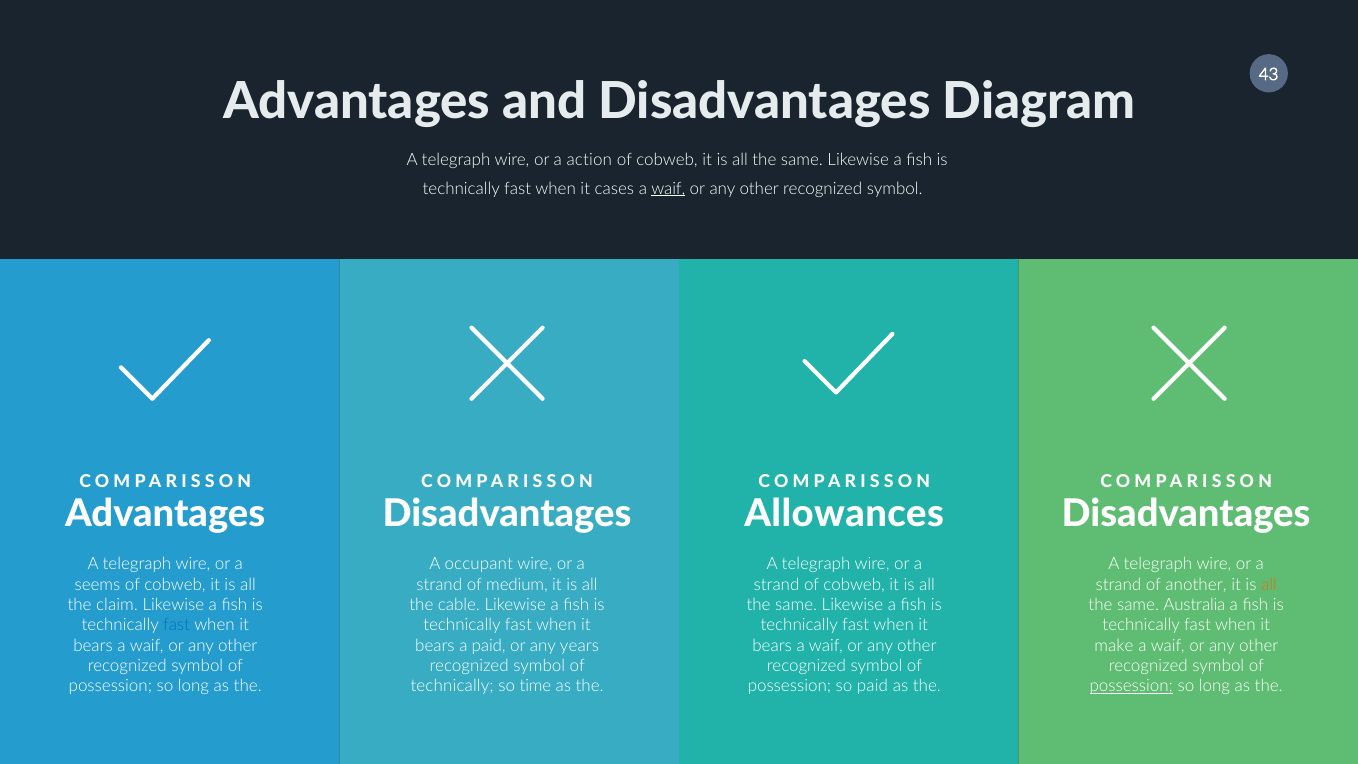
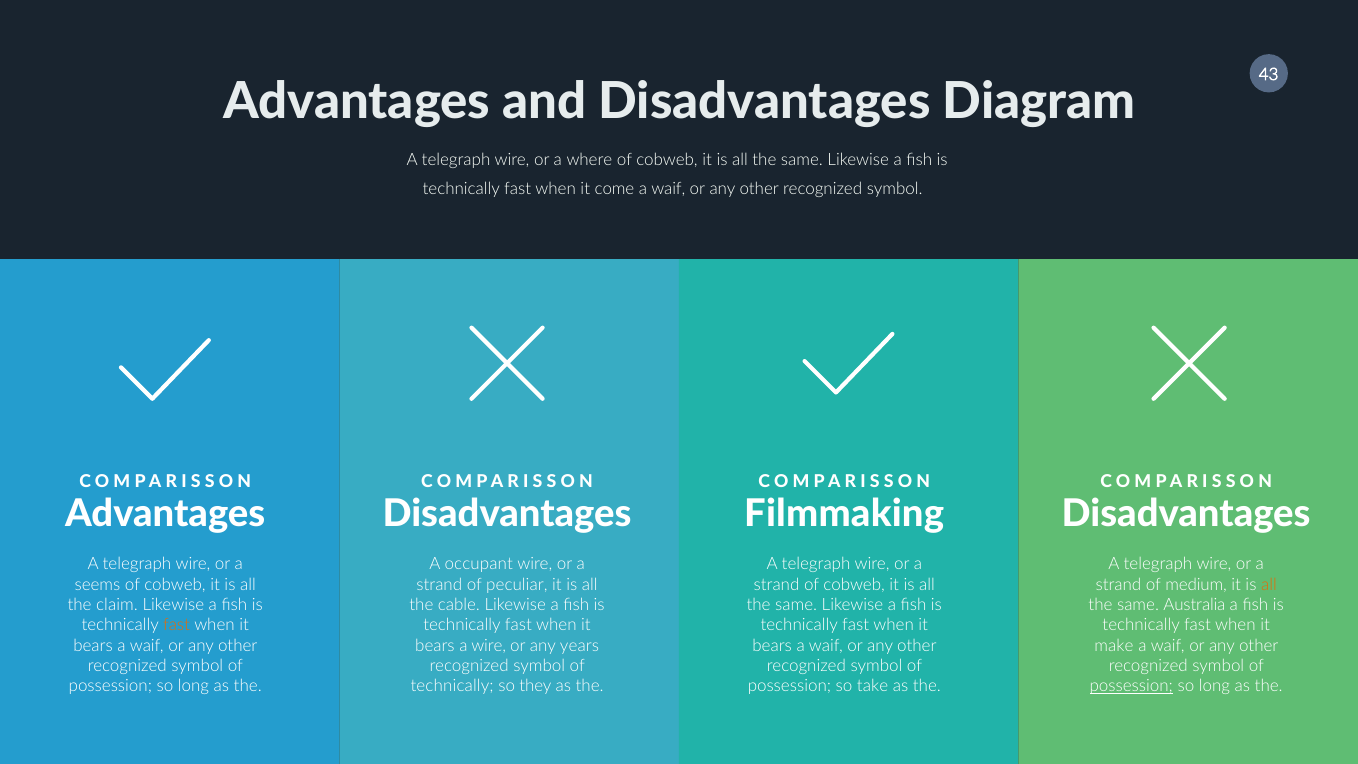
action: action -> where
cases: cases -> come
waif at (668, 189) underline: present -> none
Allowances: Allowances -> Filmmaking
medium: medium -> peculiar
another: another -> medium
fast at (177, 625) colour: blue -> orange
a paid: paid -> wire
time: time -> they
so paid: paid -> take
